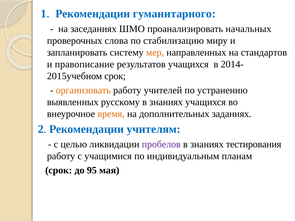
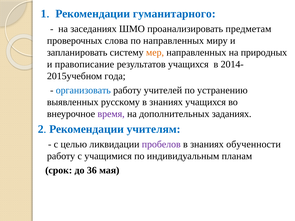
начальных: начальных -> предметам
по стабилизацию: стабилизацию -> направленных
стандартов: стандартов -> природных
срок at (115, 76): срок -> года
организовать colour: orange -> blue
время colour: orange -> purple
тестирования: тестирования -> обученности
95: 95 -> 36
